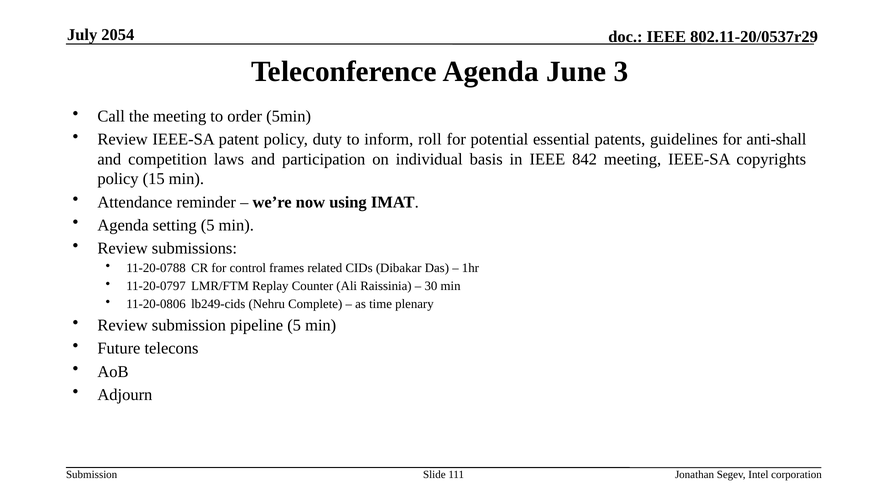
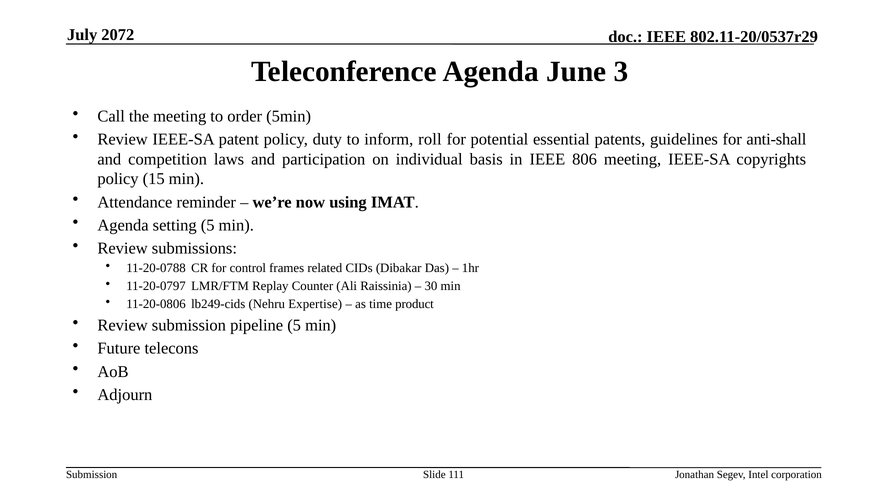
2054: 2054 -> 2072
842: 842 -> 806
Complete: Complete -> Expertise
plenary: plenary -> product
